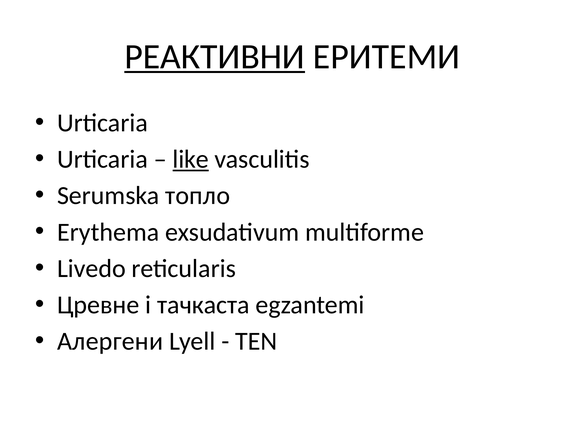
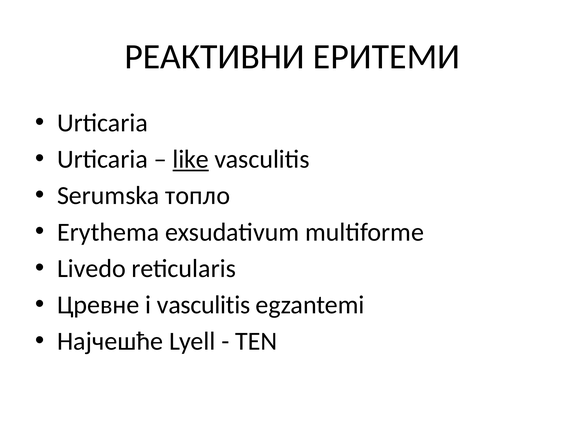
РЕАКТИВНИ underline: present -> none
i тачкаста: тачкаста -> vasculitis
Алергени: Алергени -> Најчешће
